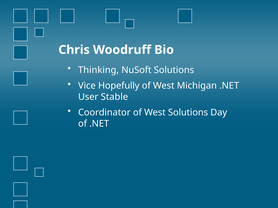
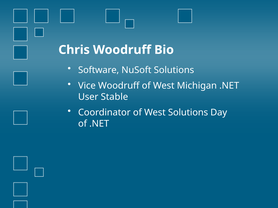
Thinking: Thinking -> Software
Vice Hopefully: Hopefully -> Woodruff
